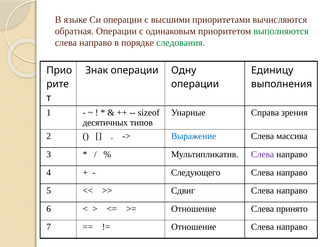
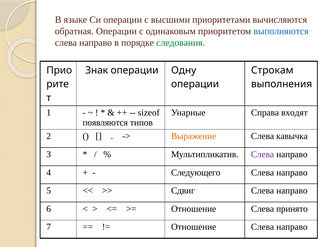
выполняются colour: green -> blue
Единицу: Единицу -> Строкам
зрения: зрения -> входят
десятичных: десятичных -> появляются
Выражение colour: blue -> orange
массива: массива -> кавычка
